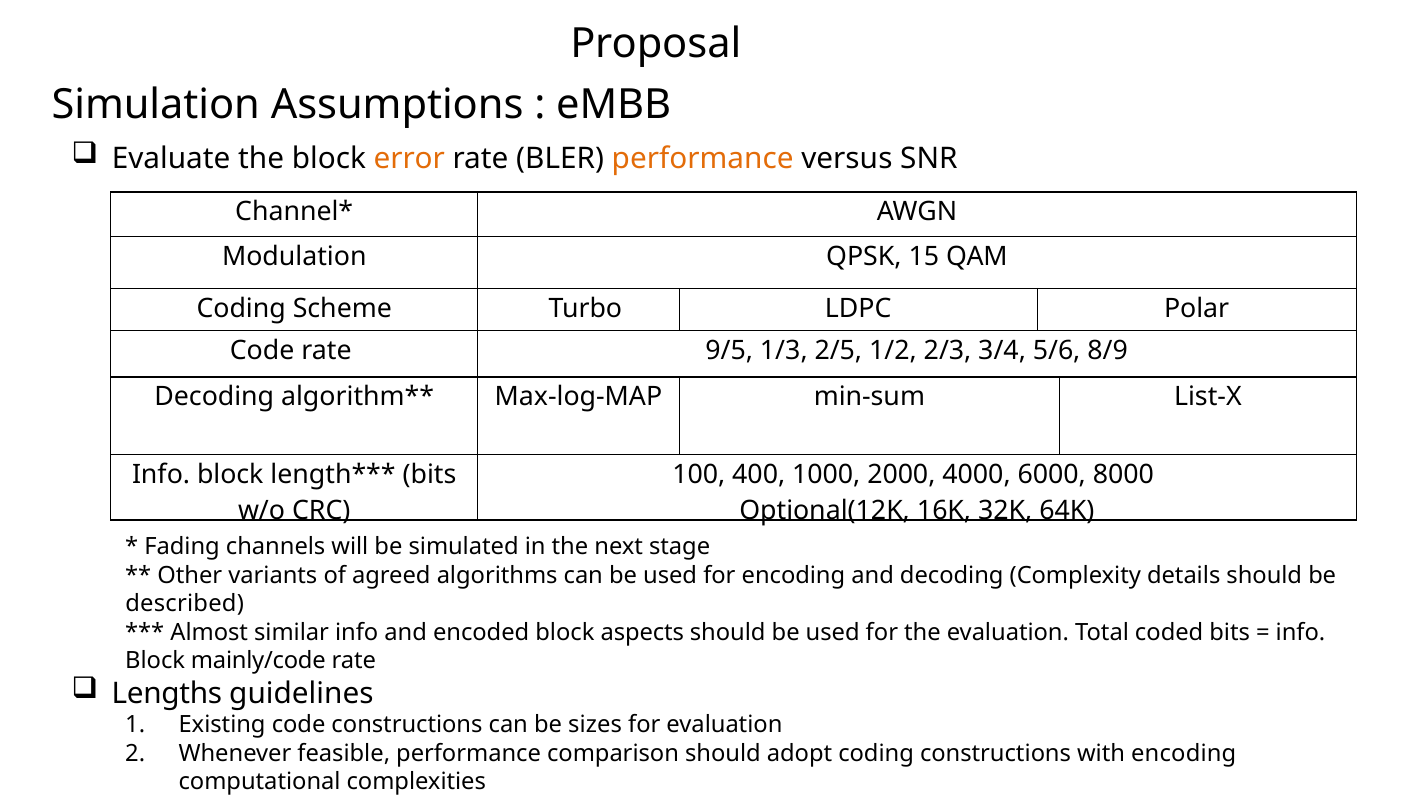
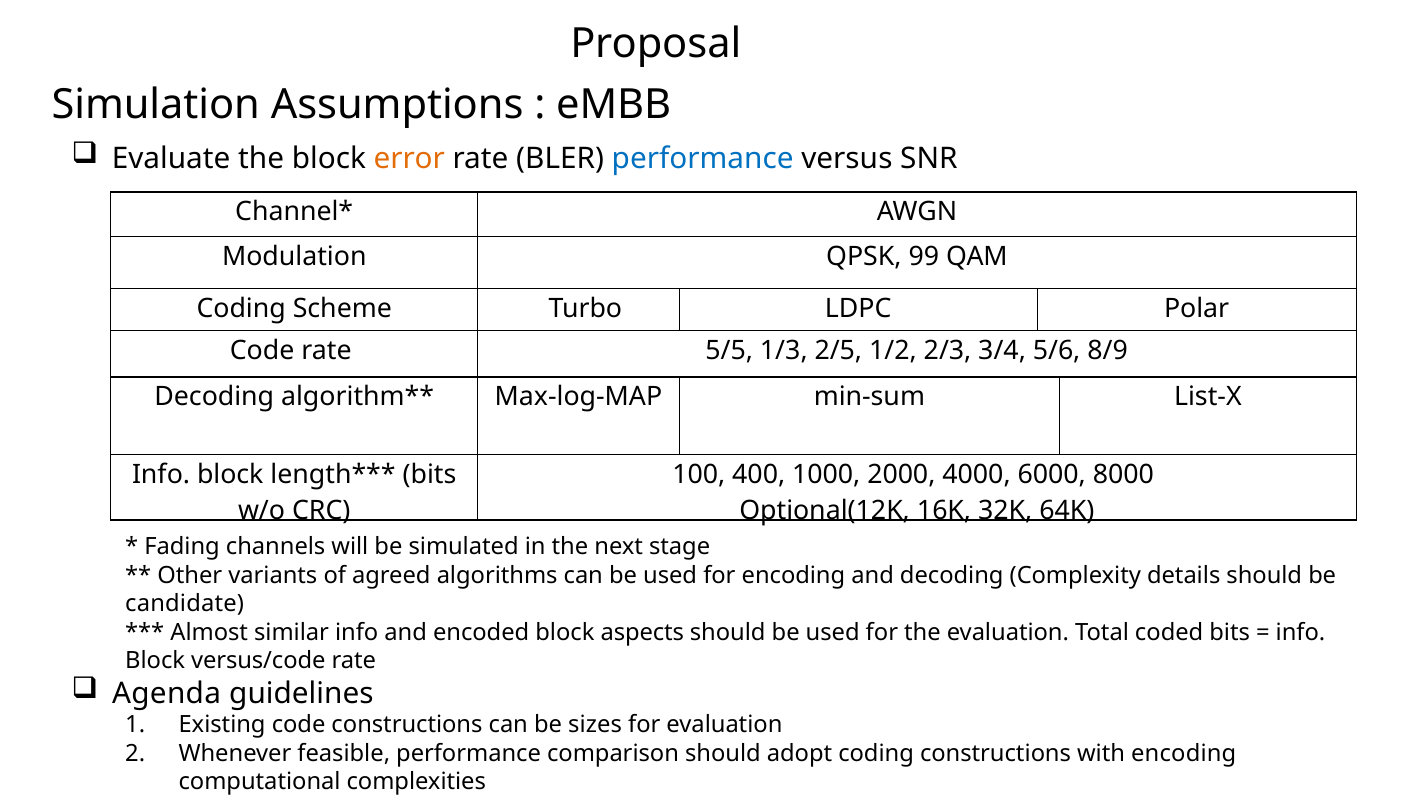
performance at (703, 159) colour: orange -> blue
15: 15 -> 99
9/5: 9/5 -> 5/5
described: described -> candidate
mainly/code: mainly/code -> versus/code
Lengths: Lengths -> Agenda
